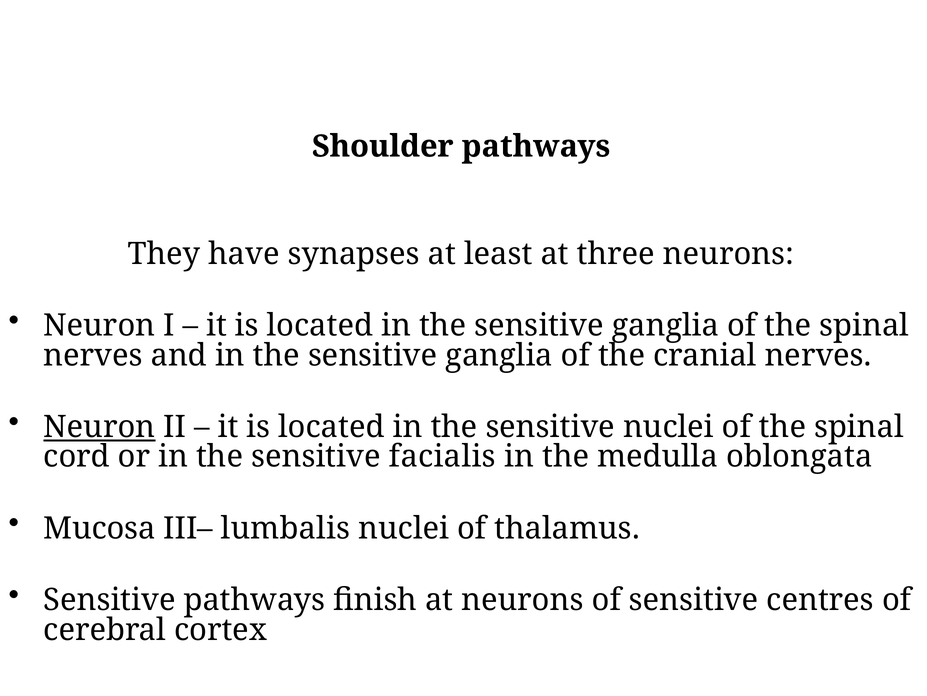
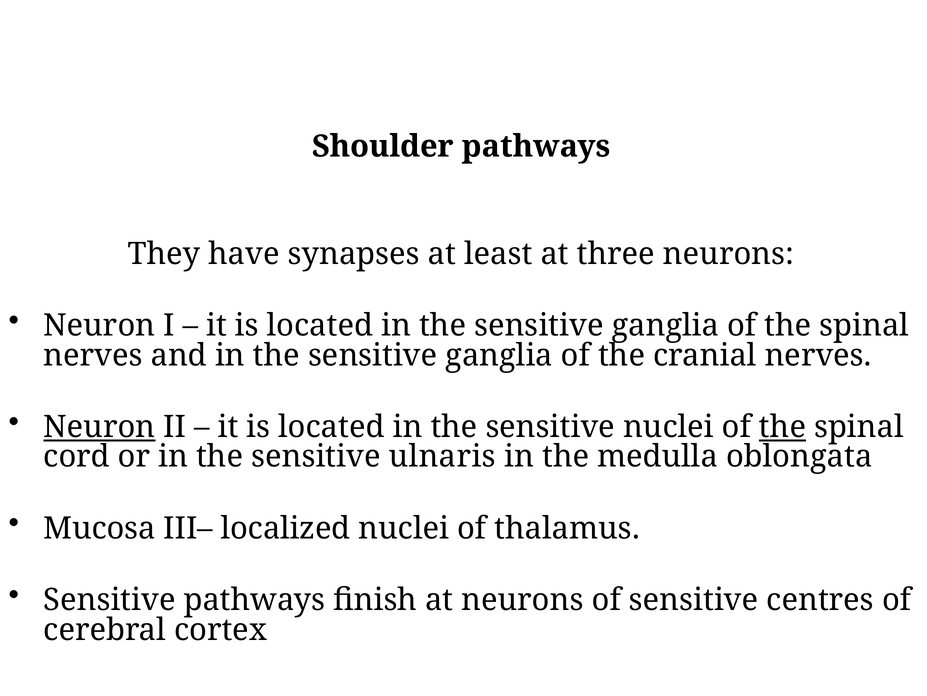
the at (783, 427) underline: none -> present
facialis: facialis -> ulnaris
lumbalis: lumbalis -> localized
